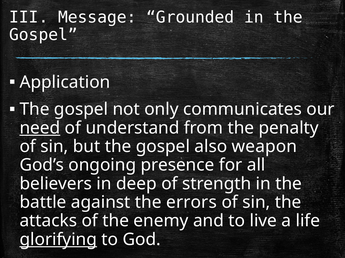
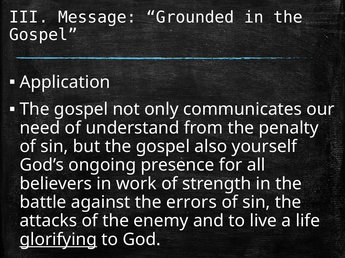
need underline: present -> none
weapon: weapon -> yourself
deep: deep -> work
